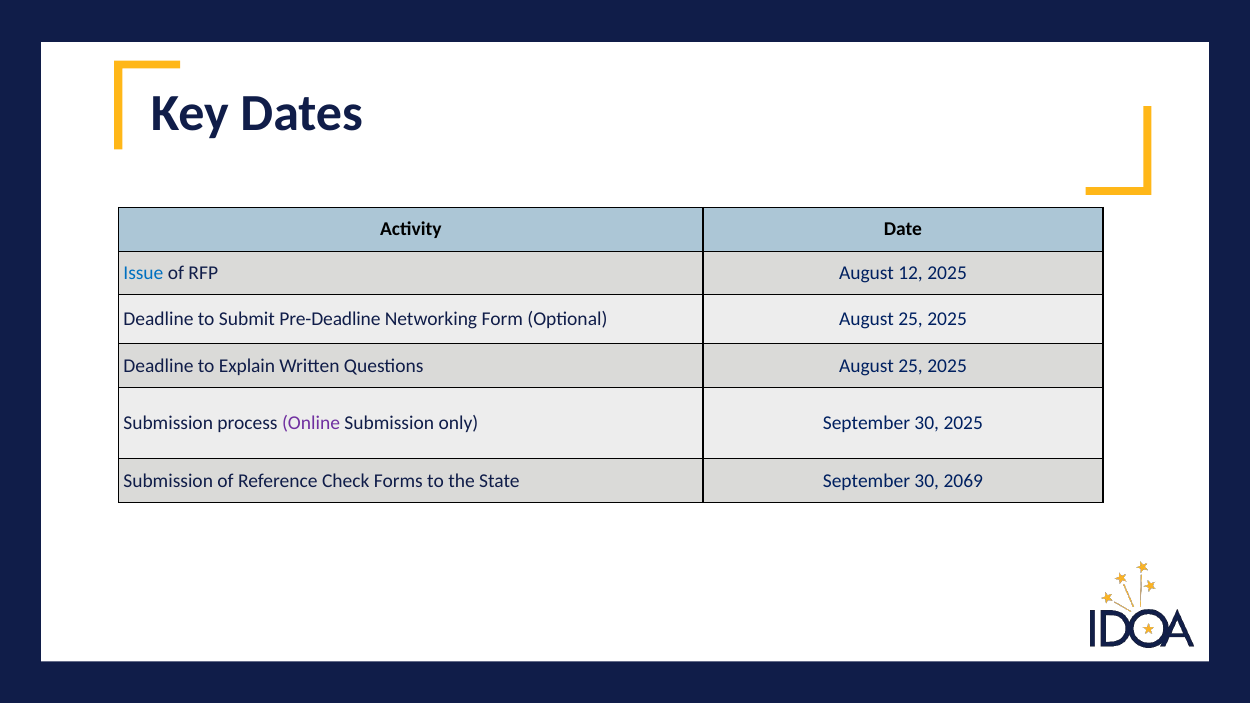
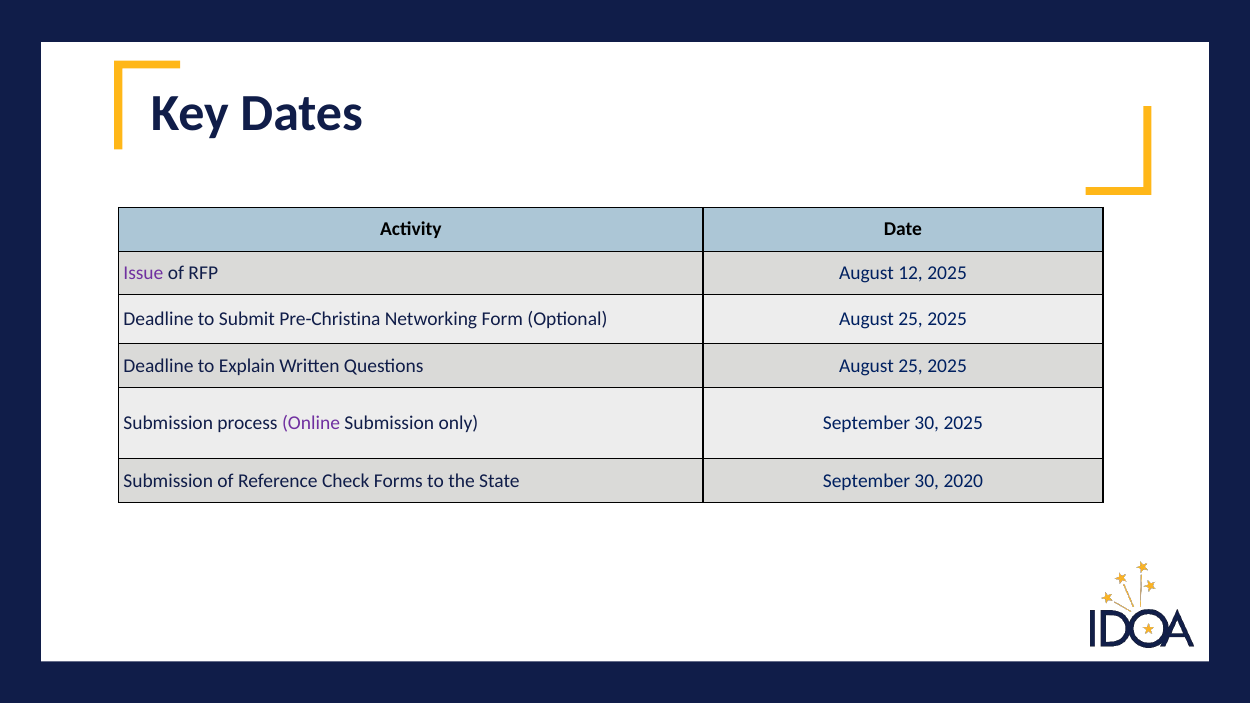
Issue colour: blue -> purple
Pre-Deadline: Pre-Deadline -> Pre-Christina
2069: 2069 -> 2020
